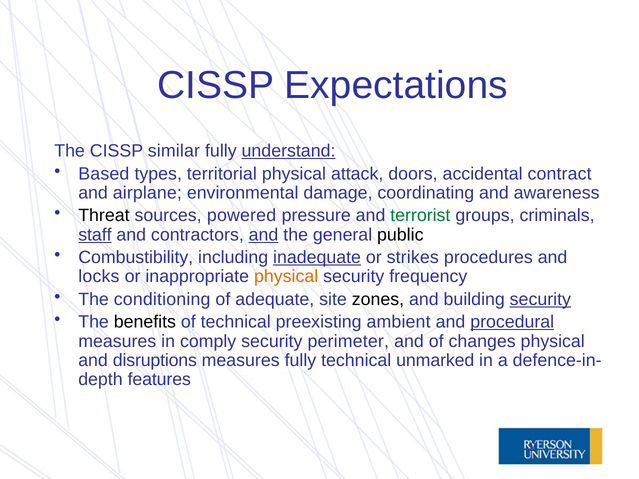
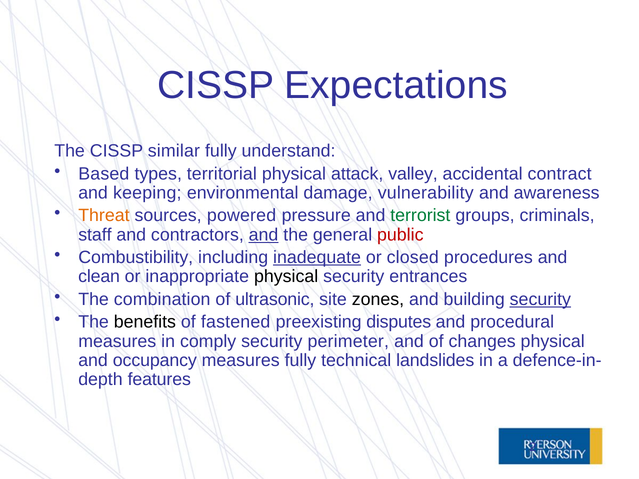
understand underline: present -> none
doors: doors -> valley
airplane: airplane -> keeping
coordinating: coordinating -> vulnerability
Threat colour: black -> orange
staff underline: present -> none
public colour: black -> red
strikes: strikes -> closed
locks: locks -> clean
physical at (286, 277) colour: orange -> black
frequency: frequency -> entrances
conditioning: conditioning -> combination
adequate: adequate -> ultrasonic
of technical: technical -> fastened
ambient: ambient -> disputes
procedural underline: present -> none
disruptions: disruptions -> occupancy
unmarked: unmarked -> landslides
